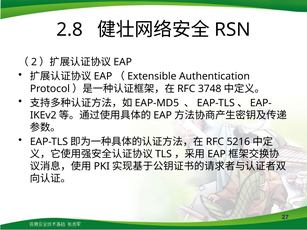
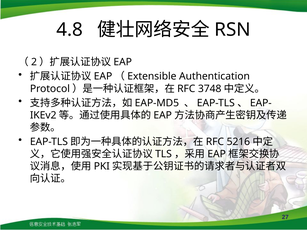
2.8: 2.8 -> 4.8
